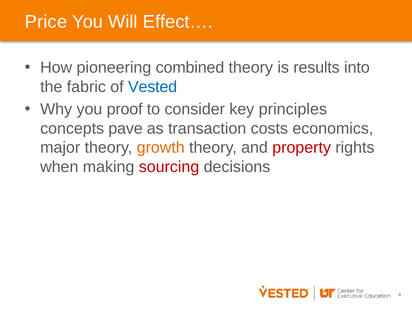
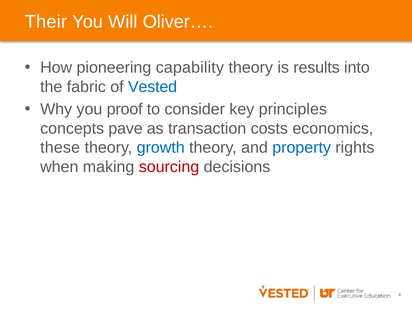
Price: Price -> Their
Effect…: Effect… -> Oliver…
combined: combined -> capability
major: major -> these
growth colour: orange -> blue
property colour: red -> blue
